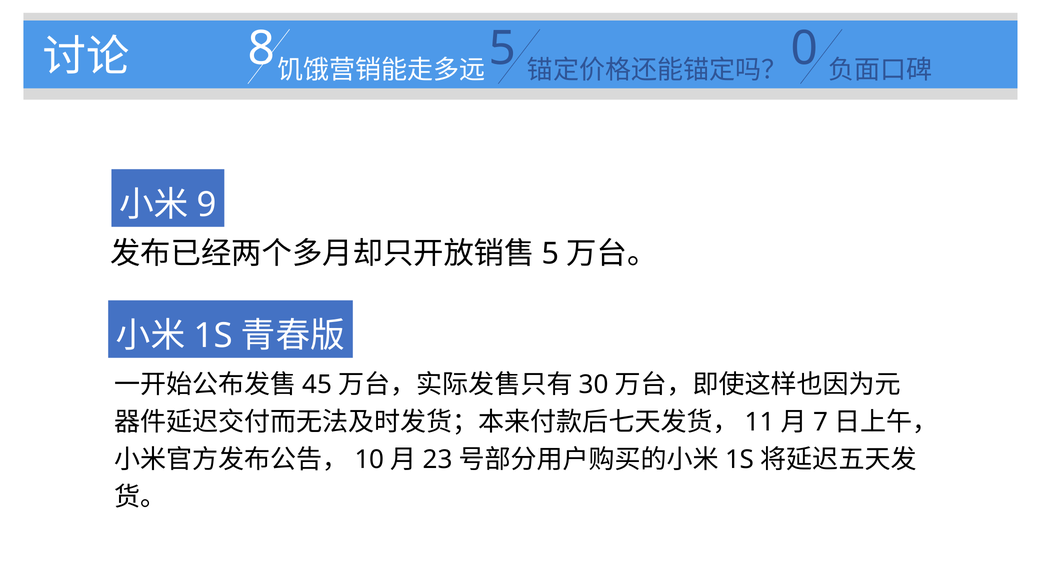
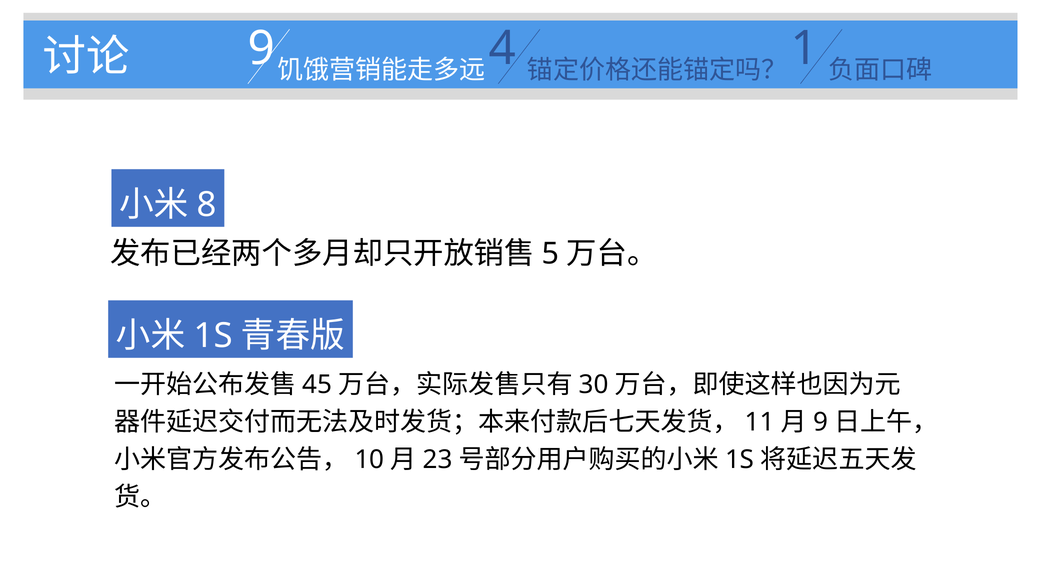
8 at (262, 49): 8 -> 9
5 at (502, 49): 5 -> 4
0: 0 -> 1
9: 9 -> 8
7 at (820, 423): 7 -> 9
